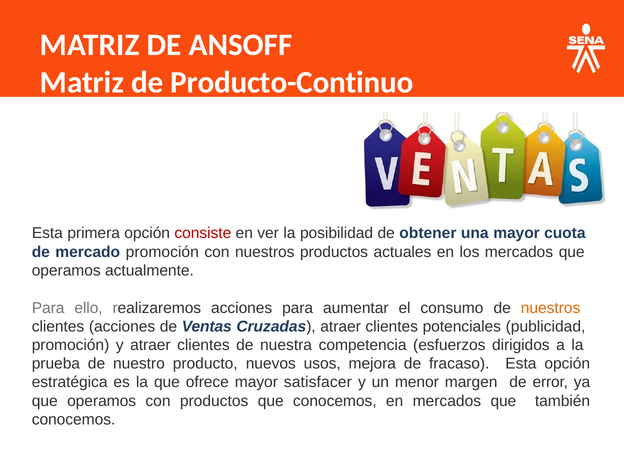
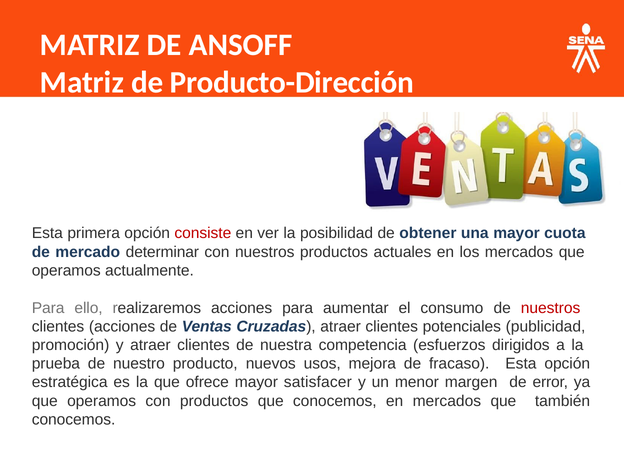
Producto-Continuo: Producto-Continuo -> Producto-Dirección
mercado promoción: promoción -> determinar
nuestros at (551, 308) colour: orange -> red
